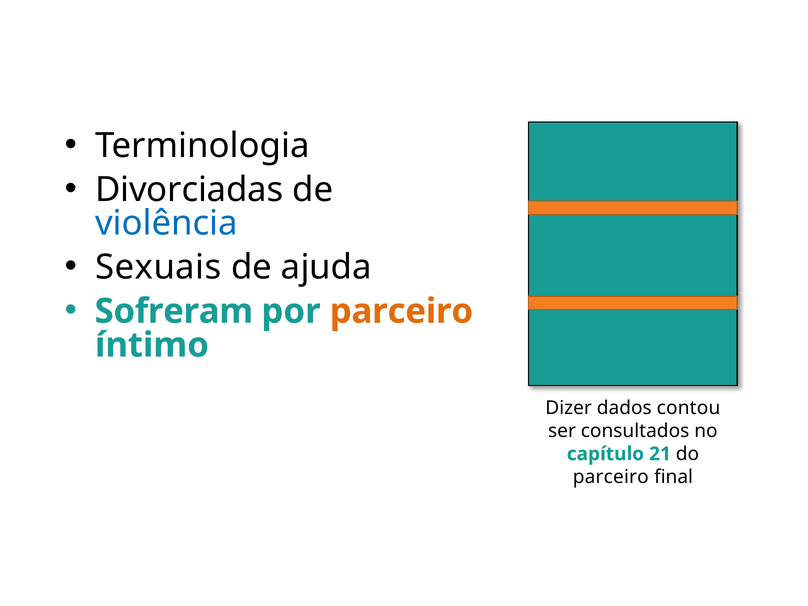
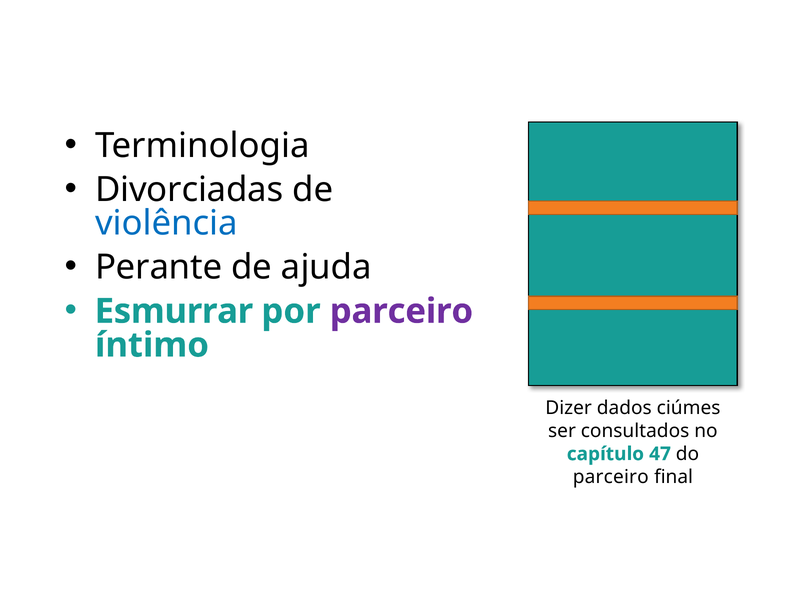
Sexuais: Sexuais -> Perante
Sofreram: Sofreram -> Esmurrar
parceiro at (401, 311) colour: orange -> purple
contou: contou -> ciúmes
21: 21 -> 47
